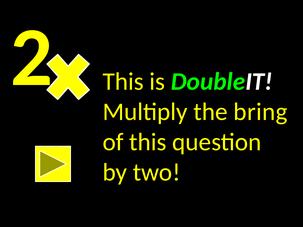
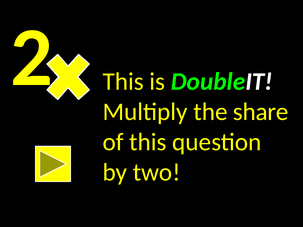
bring: bring -> share
